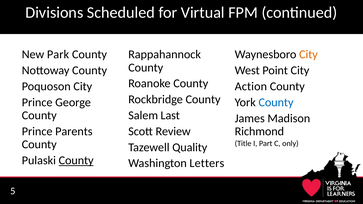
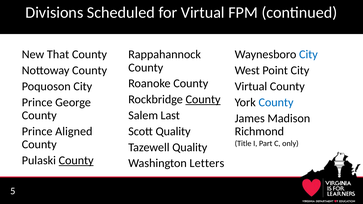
Park: Park -> That
City at (308, 55) colour: orange -> blue
Action at (251, 86): Action -> Virtual
County at (203, 100) underline: none -> present
Parents: Parents -> Aligned
Scott Review: Review -> Quality
